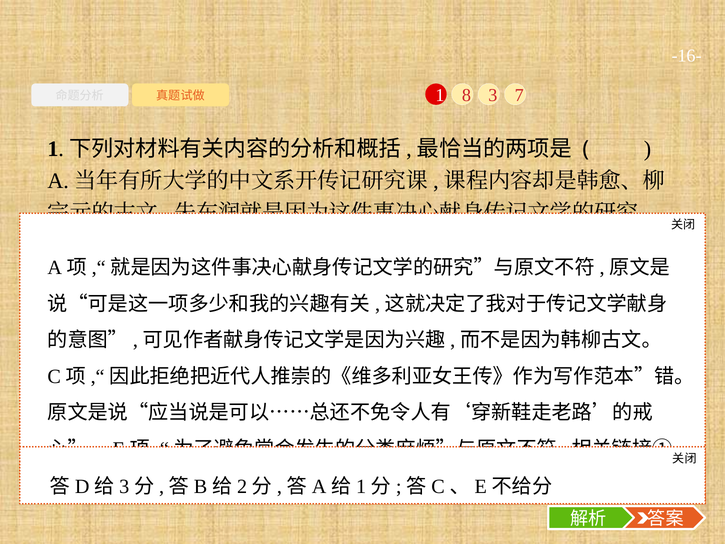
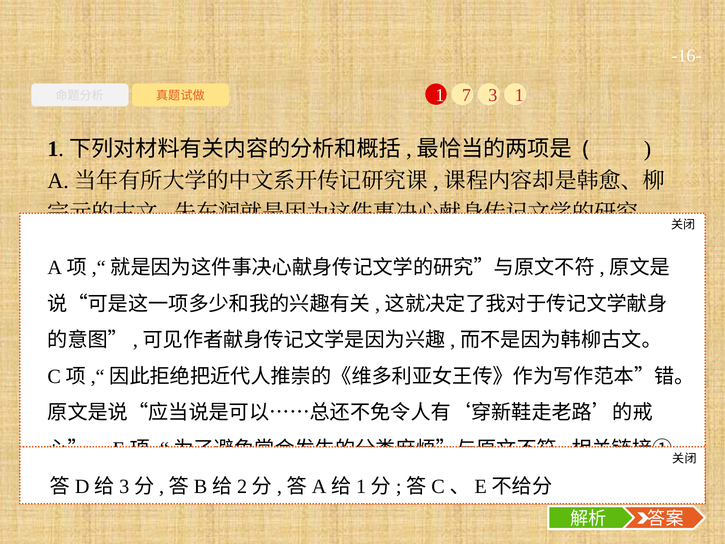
8: 8 -> 7
3 7: 7 -> 1
